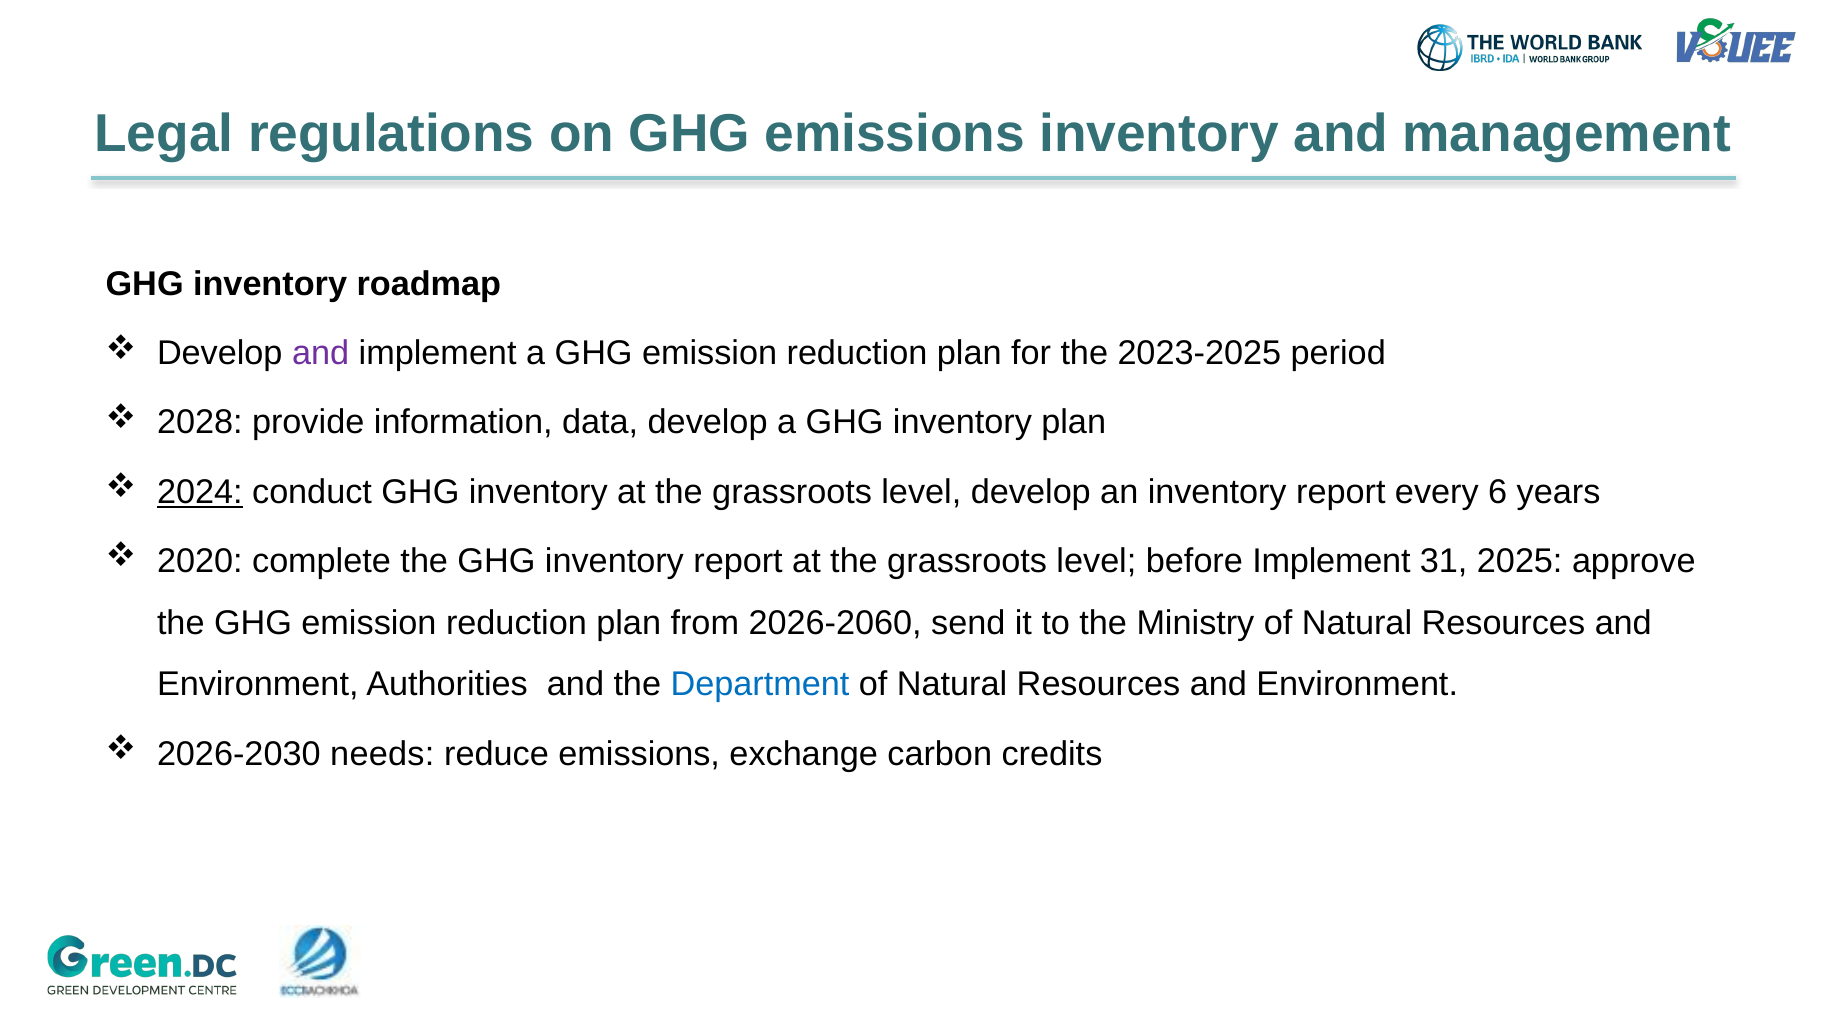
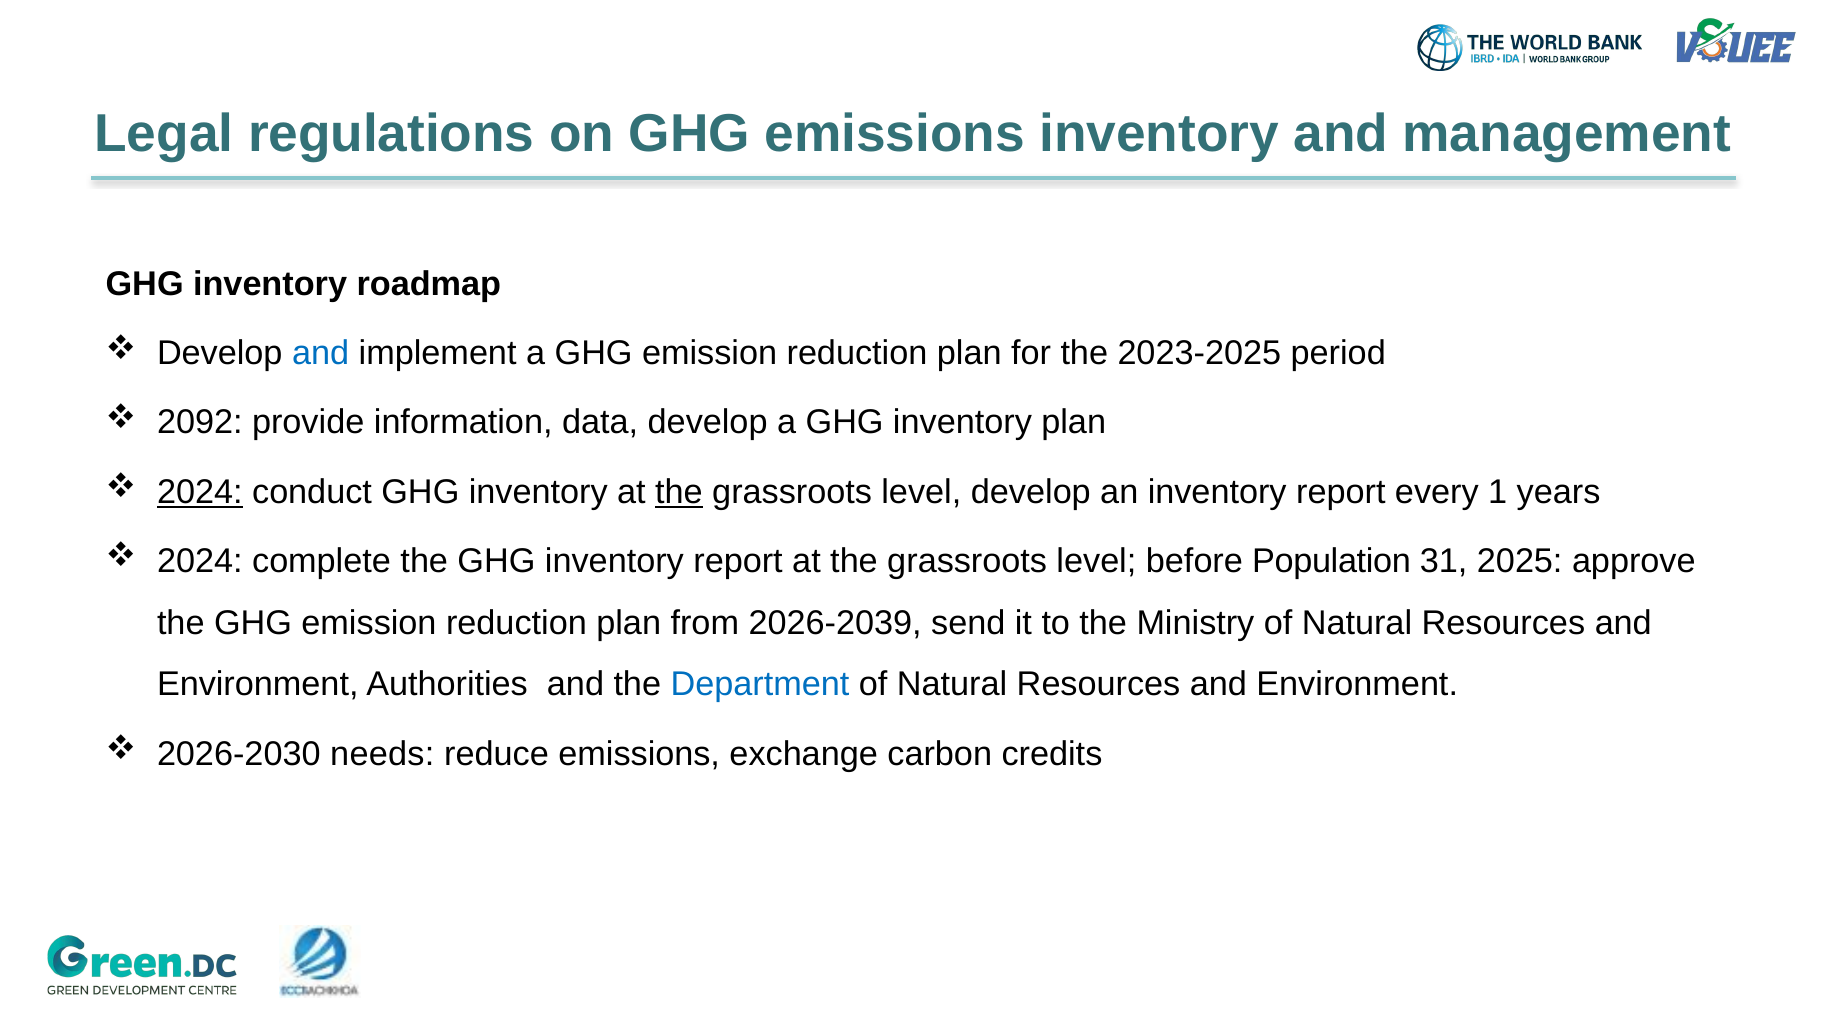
and at (321, 353) colour: purple -> blue
2028: 2028 -> 2092
the at (679, 492) underline: none -> present
6: 6 -> 1
2020 at (200, 561): 2020 -> 2024
before Implement: Implement -> Population
2026-2060: 2026-2060 -> 2026-2039
